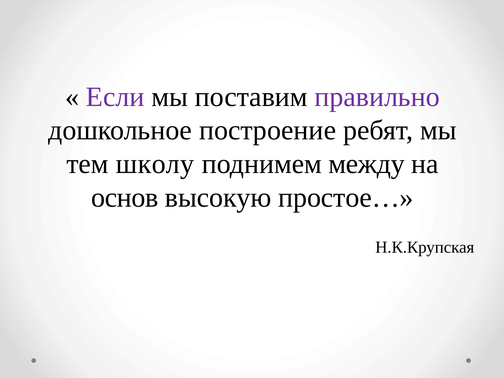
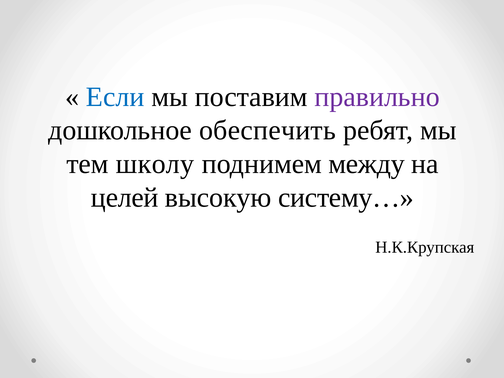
Если colour: purple -> blue
построение: построение -> обеспечить
основ: основ -> целей
простое…: простое… -> систему…
